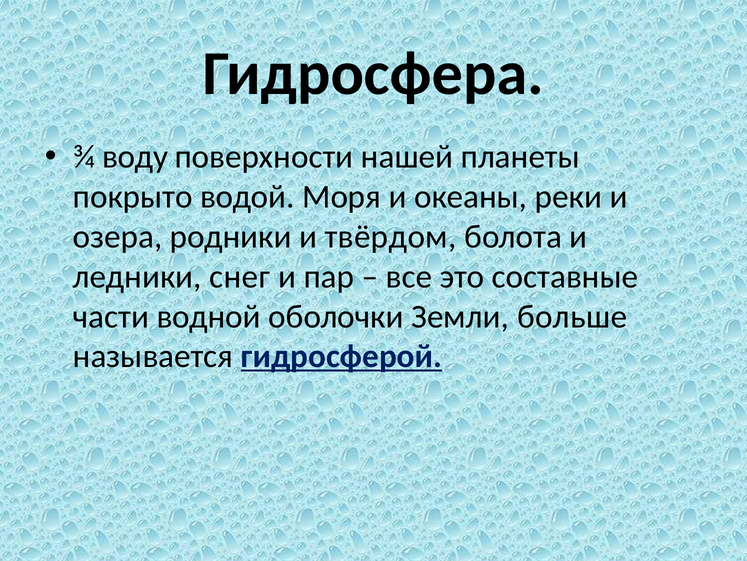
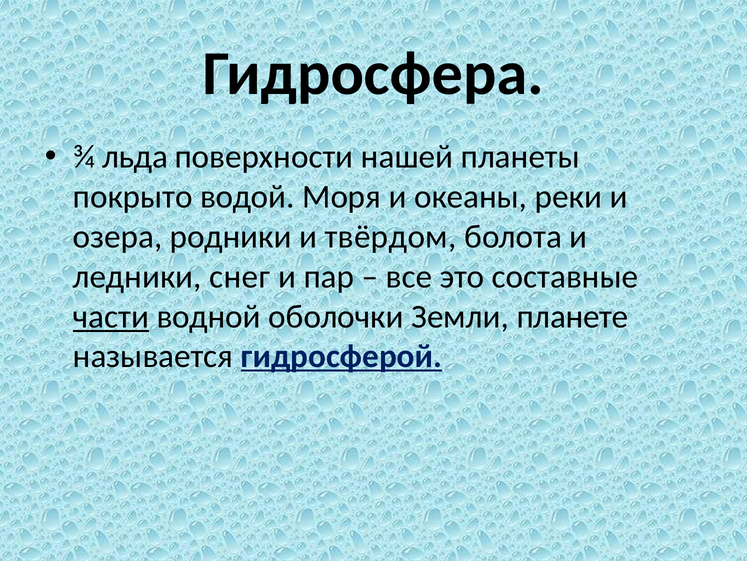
воду: воду -> льда
части underline: none -> present
больше: больше -> планете
